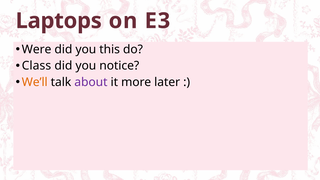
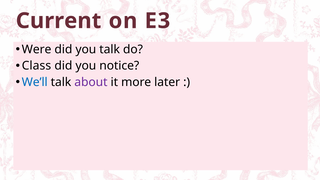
Laptops: Laptops -> Current
you this: this -> talk
We’ll colour: orange -> blue
